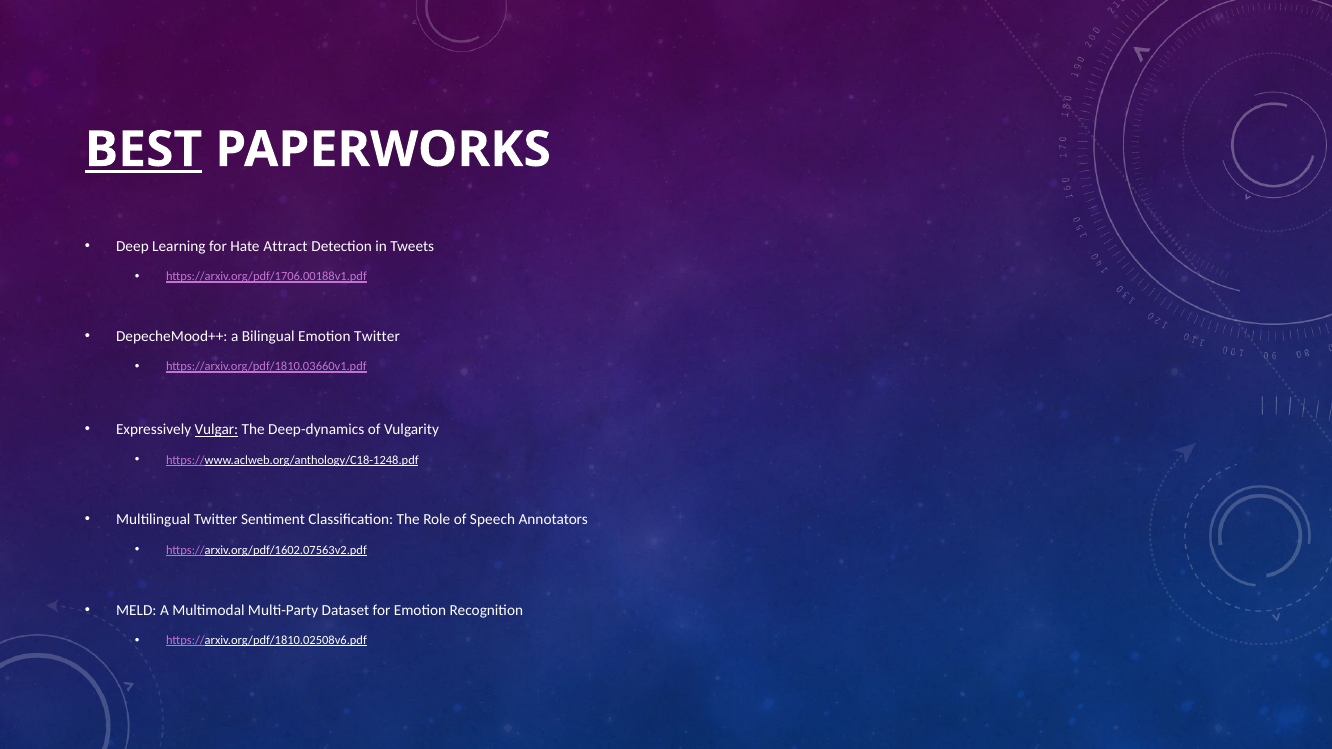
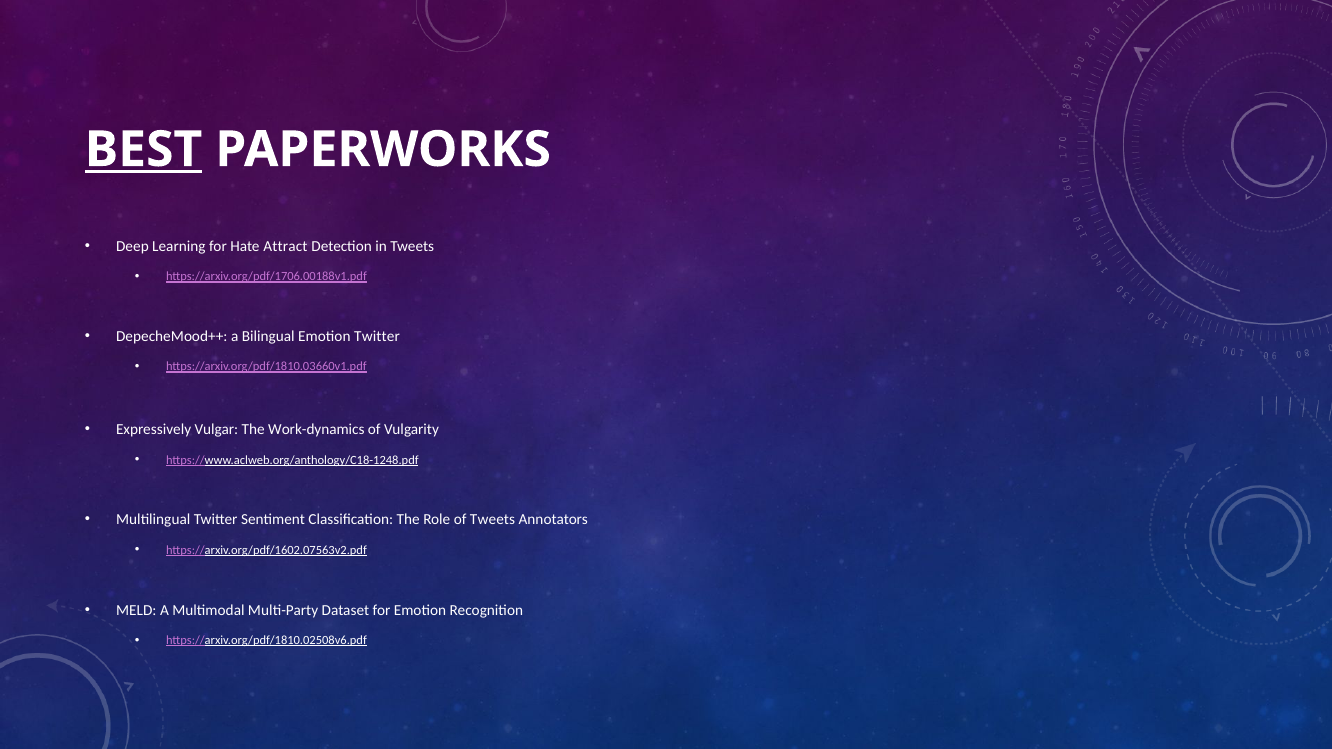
Vulgar underline: present -> none
Deep-dynamics: Deep-dynamics -> Work-dynamics
of Speech: Speech -> Tweets
